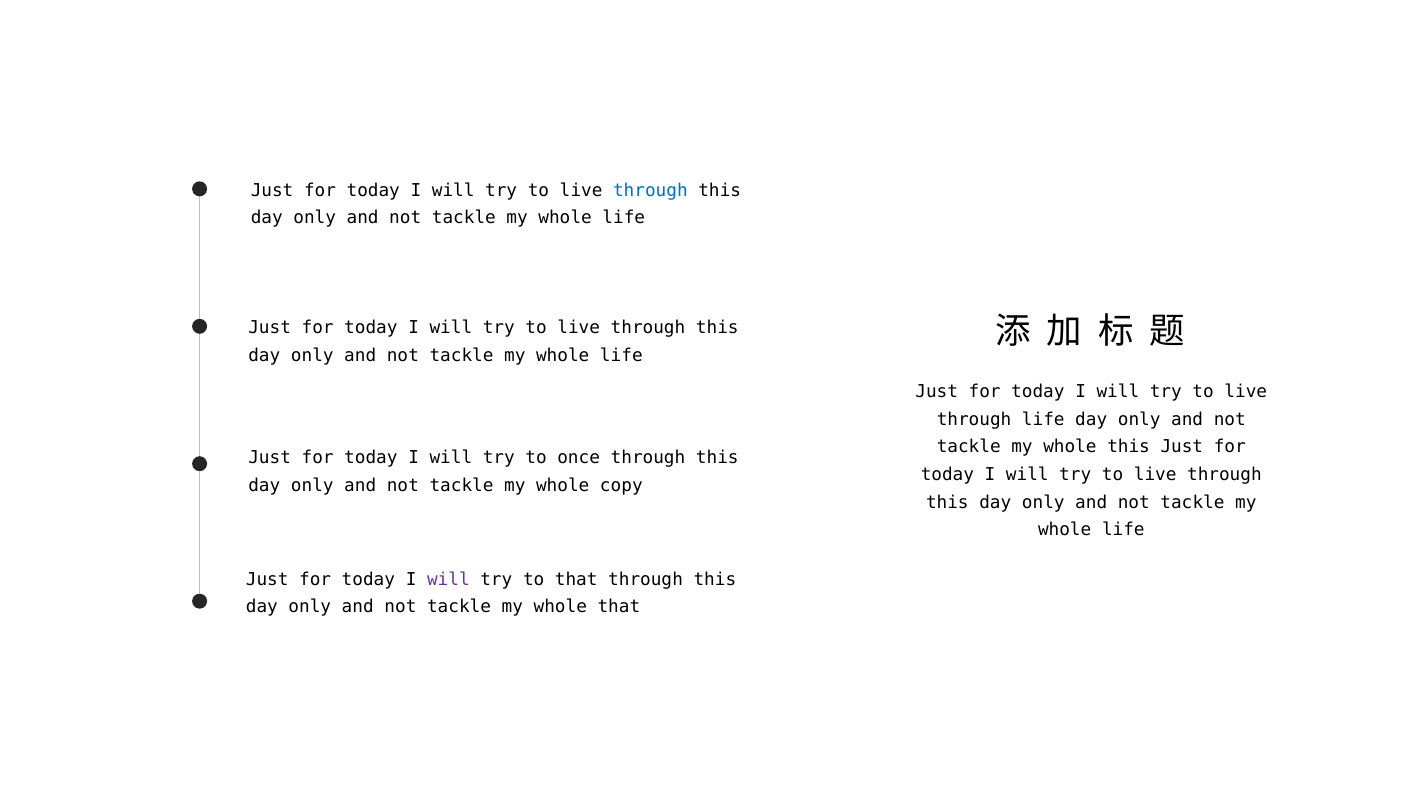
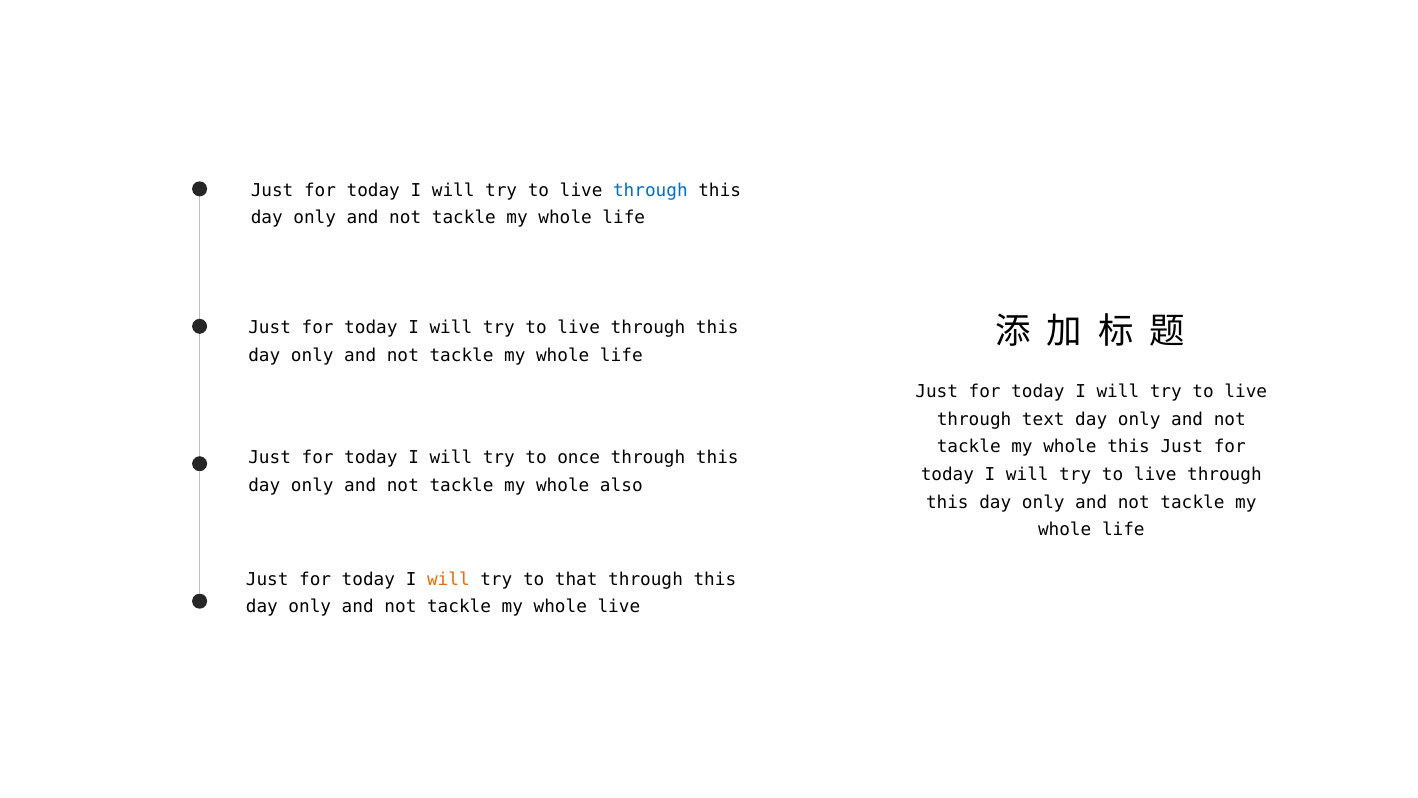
through life: life -> text
copy: copy -> also
will at (448, 579) colour: purple -> orange
whole that: that -> live
